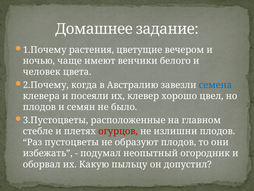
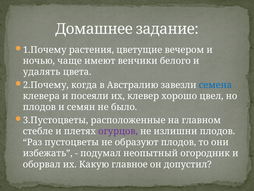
человек: человек -> удалять
огурцов colour: red -> purple
пыльцу: пыльцу -> главное
